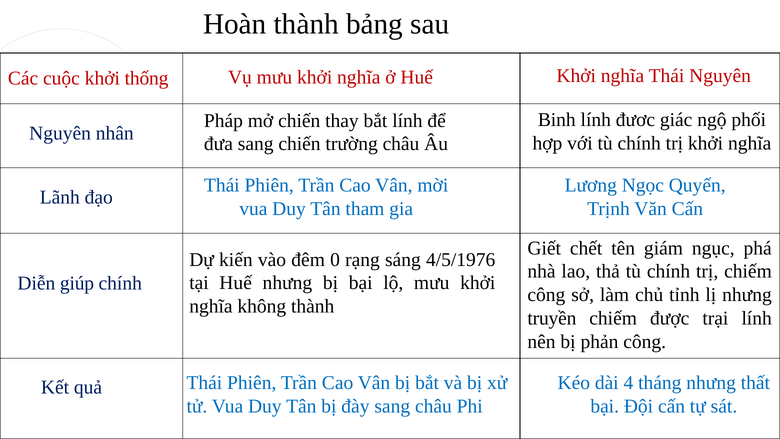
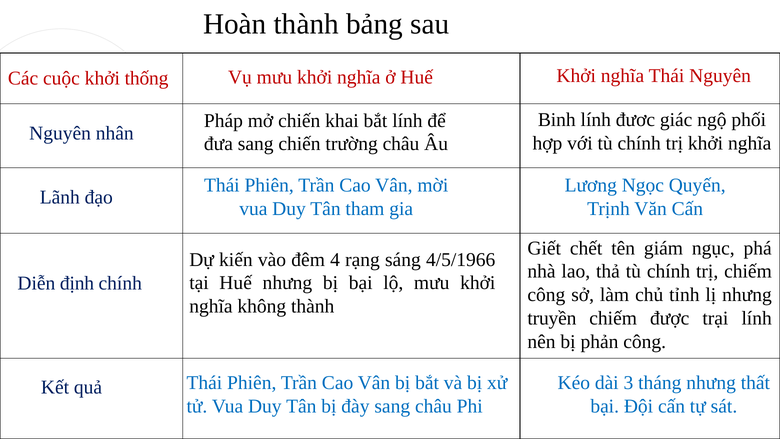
thay: thay -> khai
0: 0 -> 4
4/5/1976: 4/5/1976 -> 4/5/1966
giúp: giúp -> định
4: 4 -> 3
